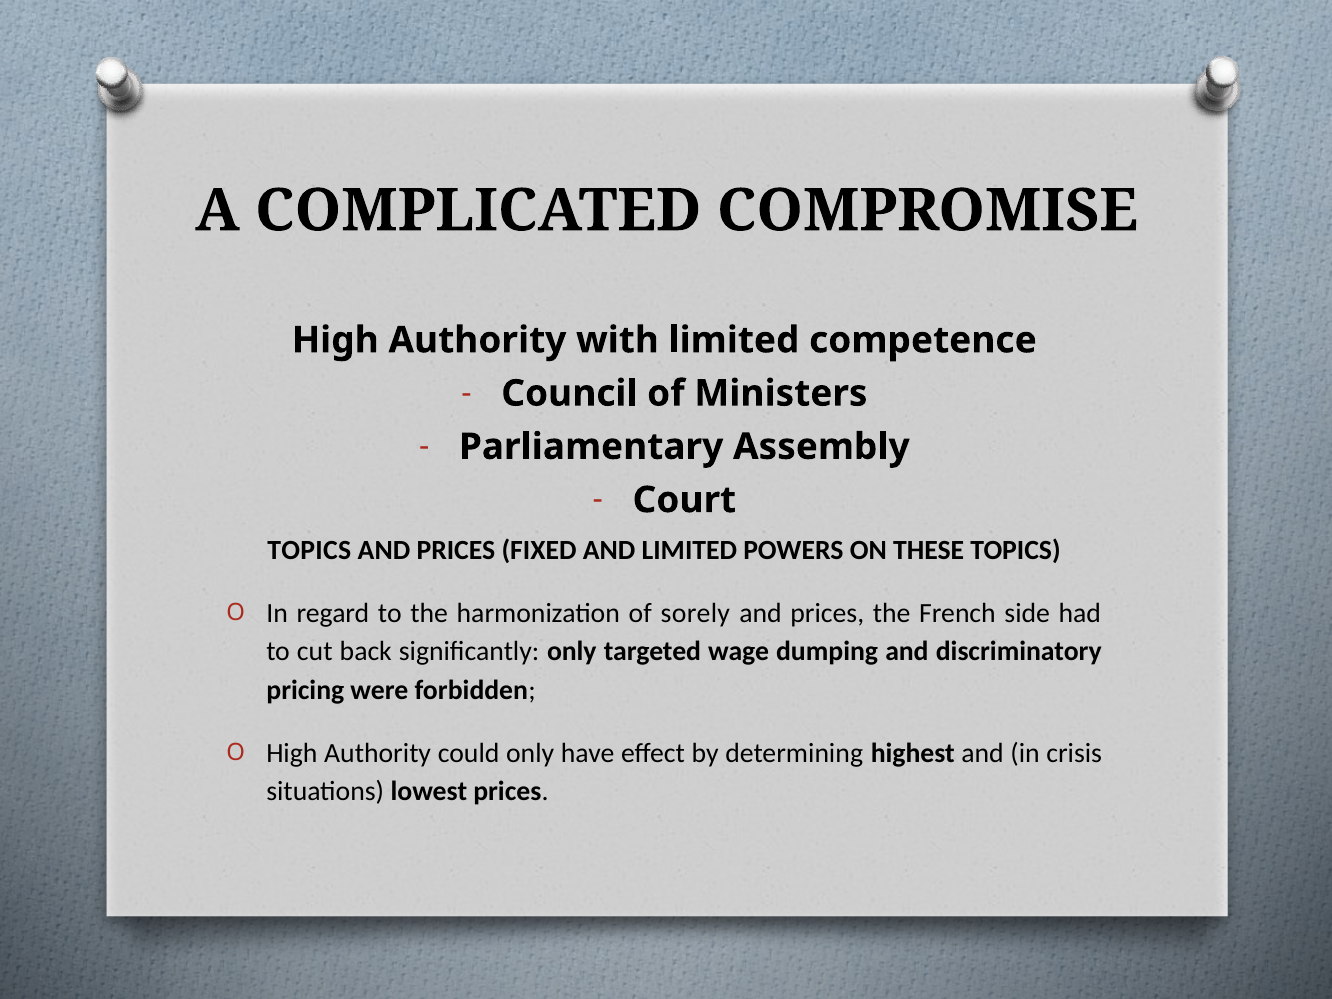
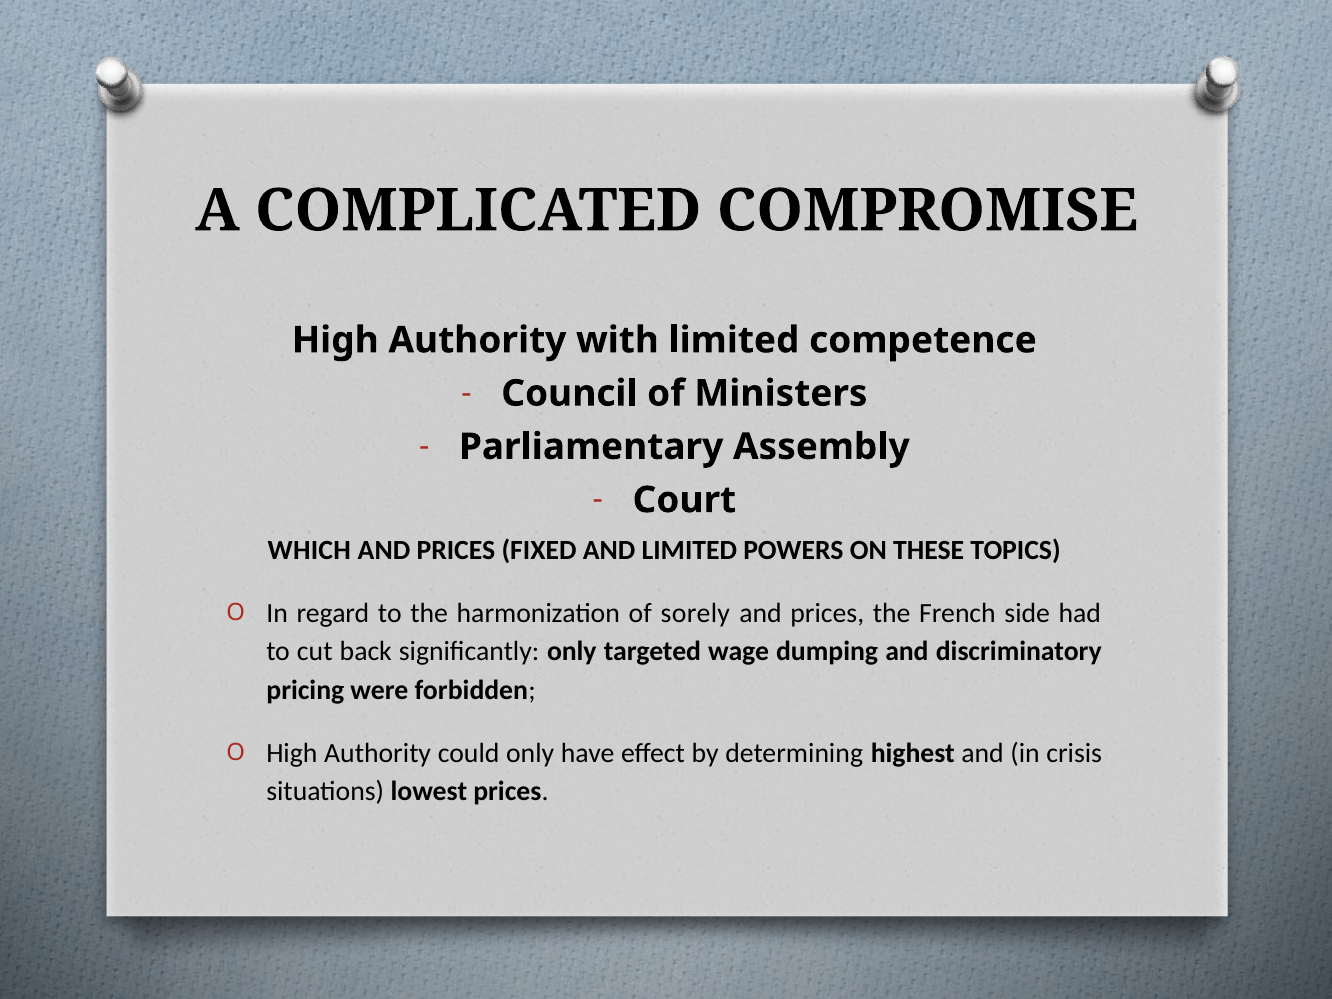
TOPICS at (309, 550): TOPICS -> WHICH
